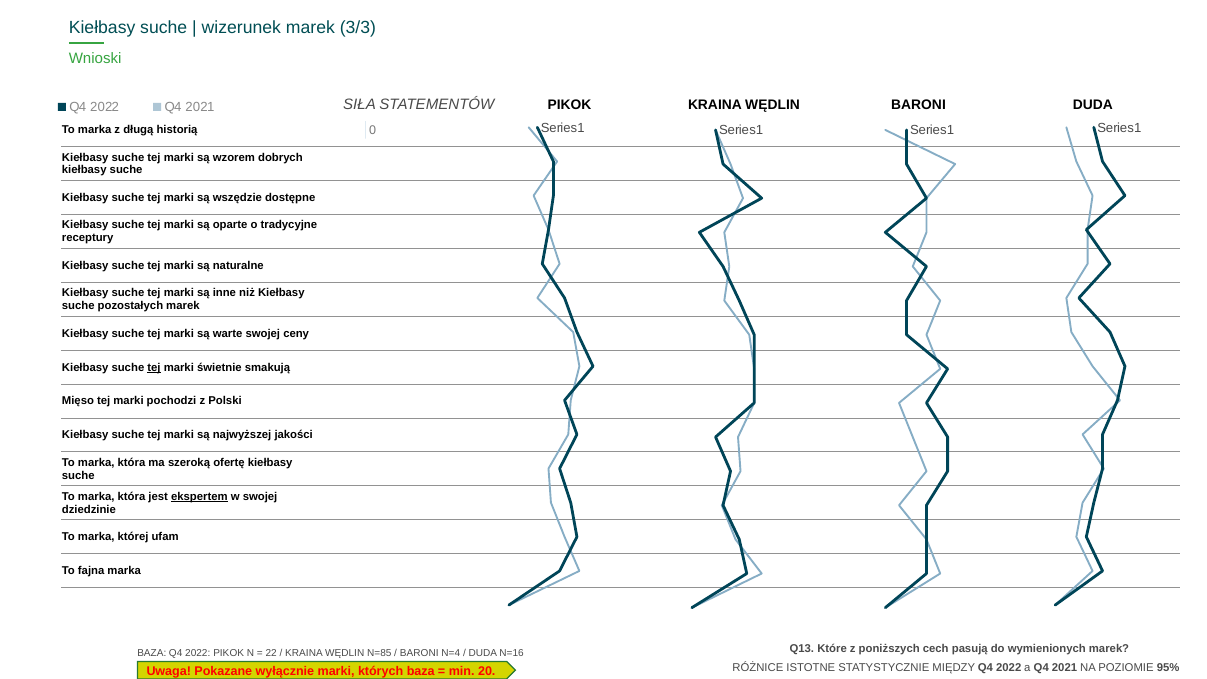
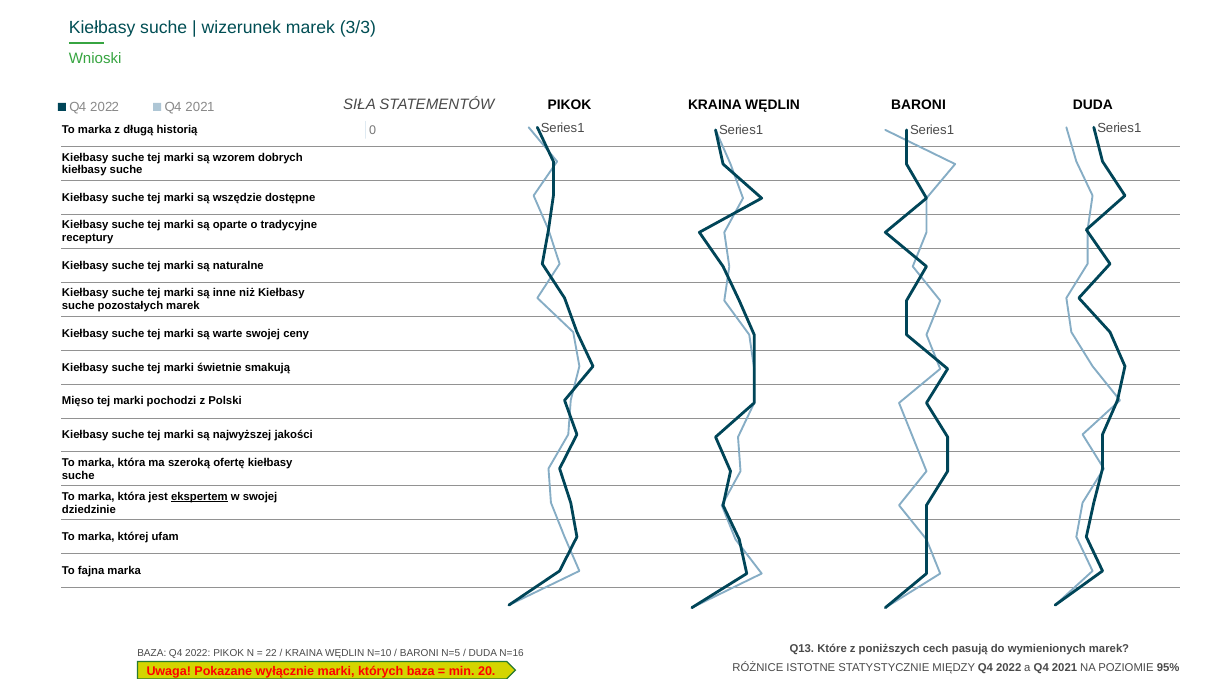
tej at (154, 367) underline: present -> none
N=85: N=85 -> N=10
N=4: N=4 -> N=5
